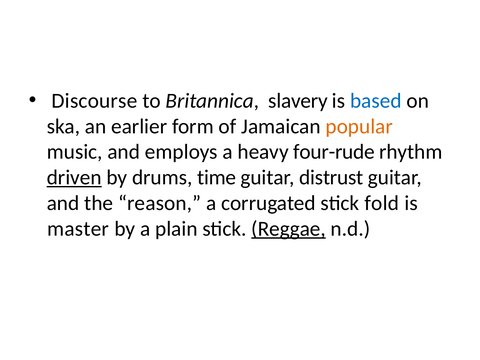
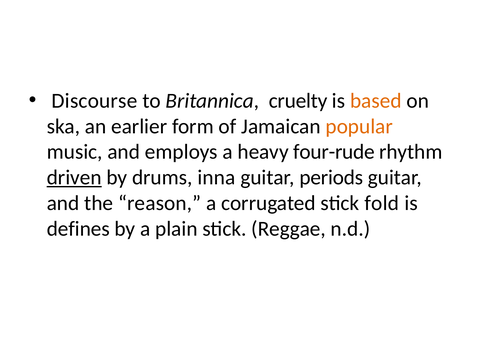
slavery: slavery -> cruelty
based colour: blue -> orange
time: time -> inna
distrust: distrust -> periods
master: master -> defines
Reggae underline: present -> none
